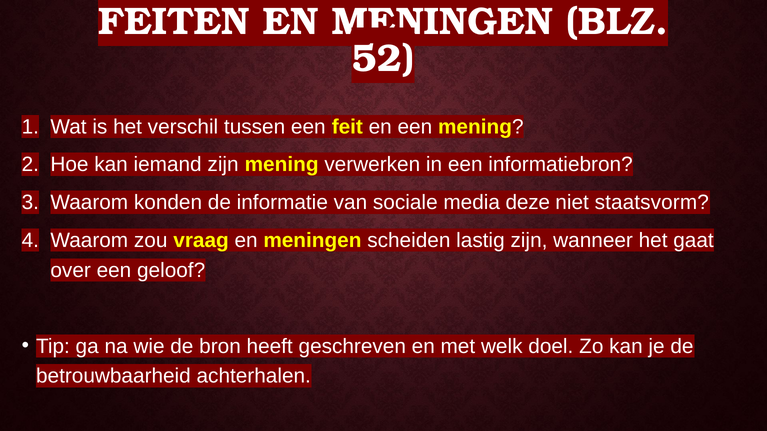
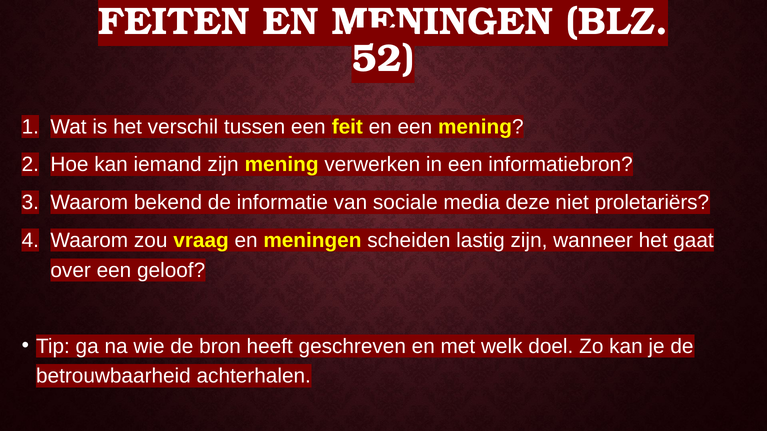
konden: konden -> bekend
staatsvorm: staatsvorm -> proletariërs
